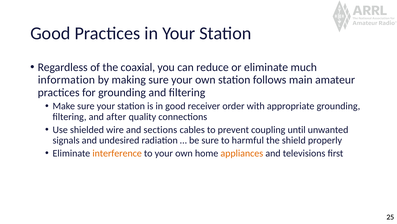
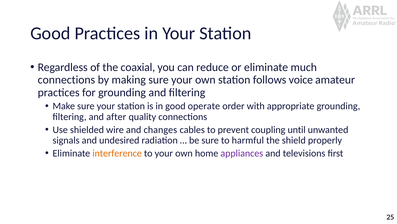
information at (66, 80): information -> connections
main: main -> voice
receiver: receiver -> operate
sections: sections -> changes
appliances colour: orange -> purple
